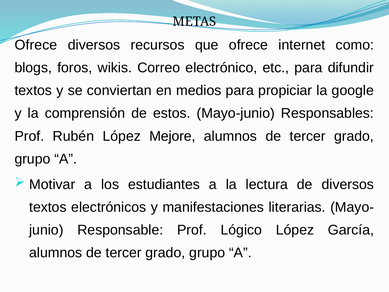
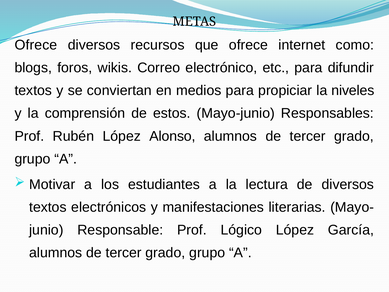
google: google -> niveles
Mejore: Mejore -> Alonso
